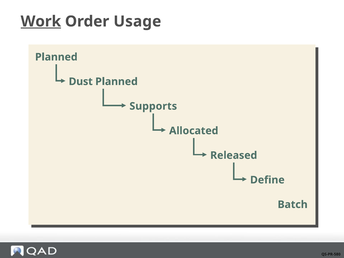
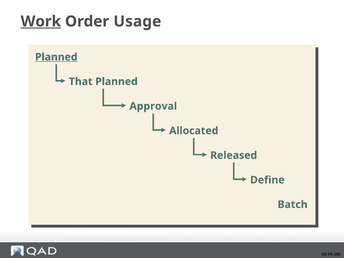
Planned at (56, 57) underline: none -> present
Dust: Dust -> That
Supports: Supports -> Approval
